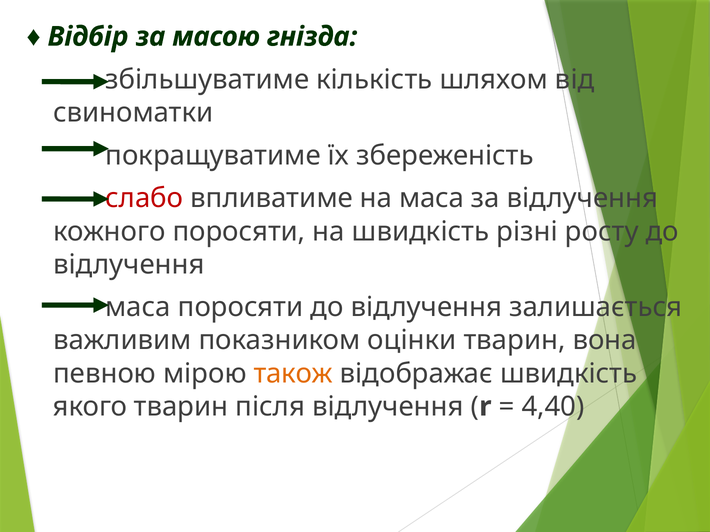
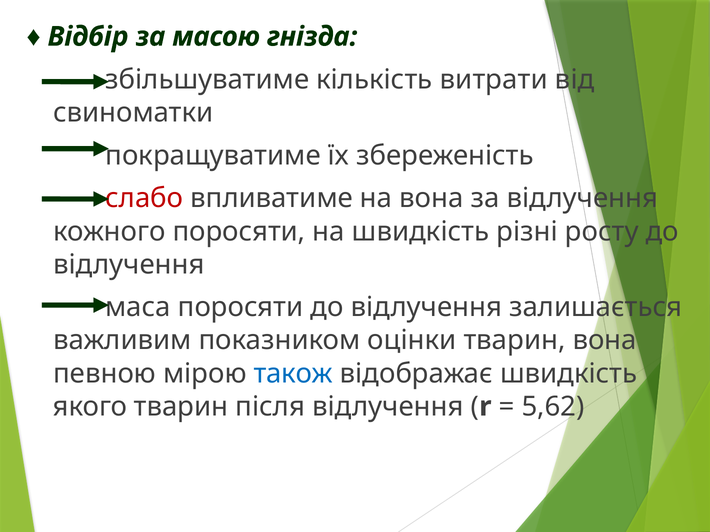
шляхом: шляхом -> витрати
на маса: маса -> вона
також colour: orange -> blue
4,40: 4,40 -> 5,62
